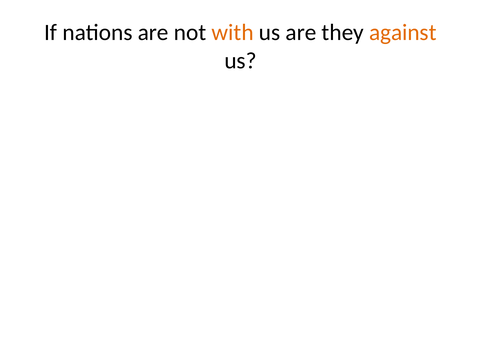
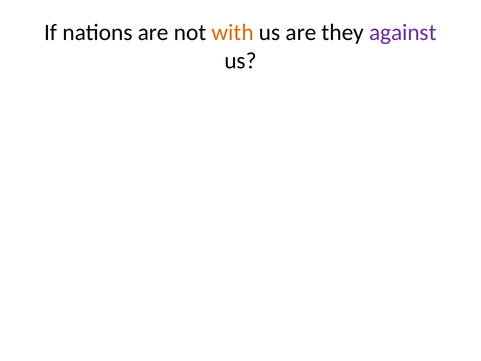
against colour: orange -> purple
